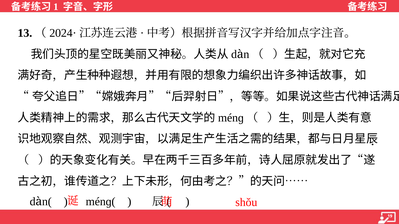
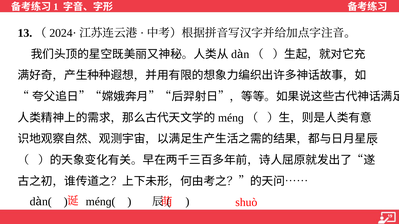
shǒu: shǒu -> shuò
